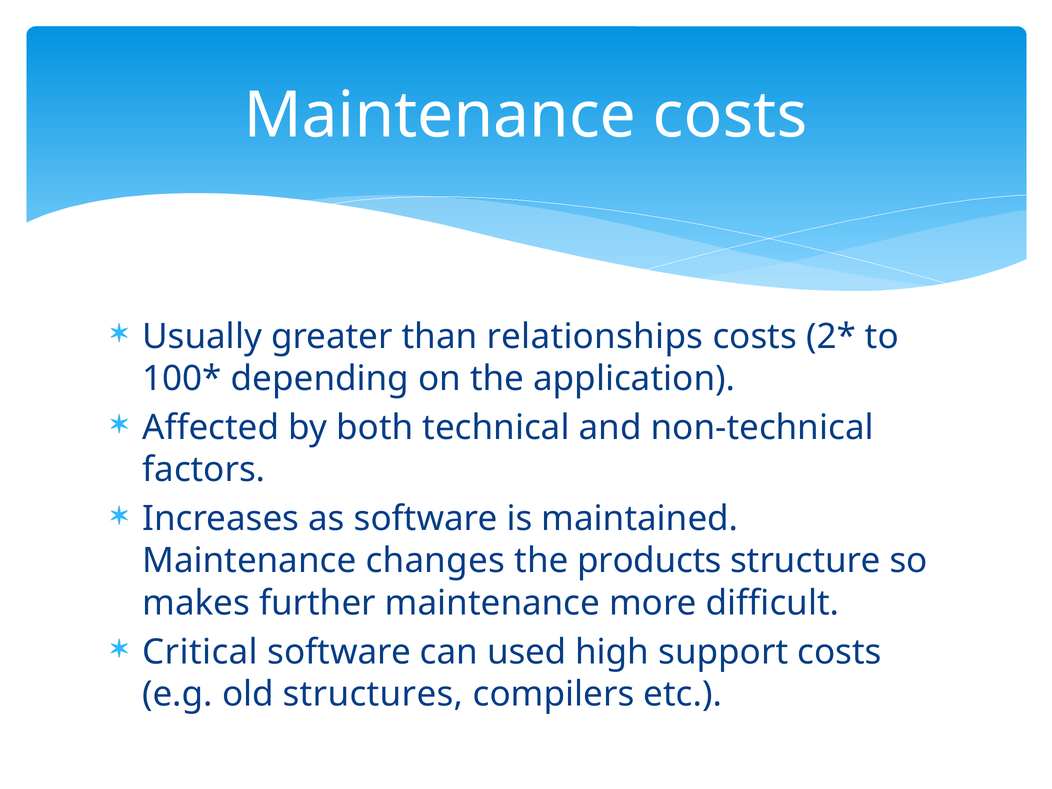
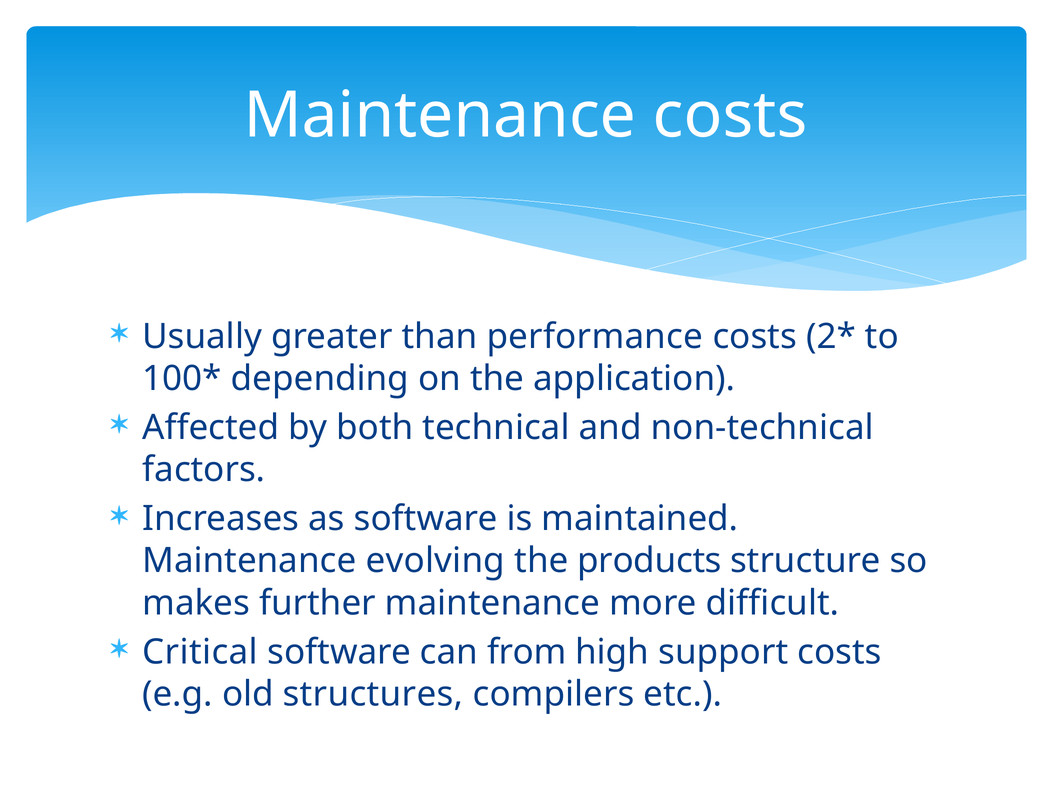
relationships: relationships -> performance
changes: changes -> evolving
used: used -> from
